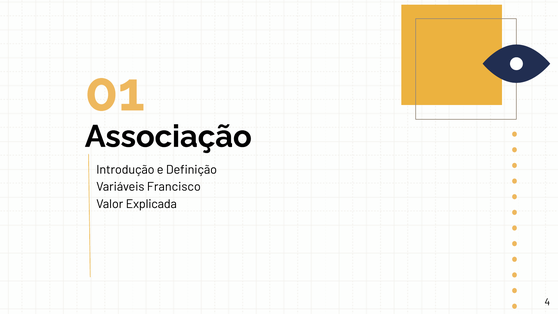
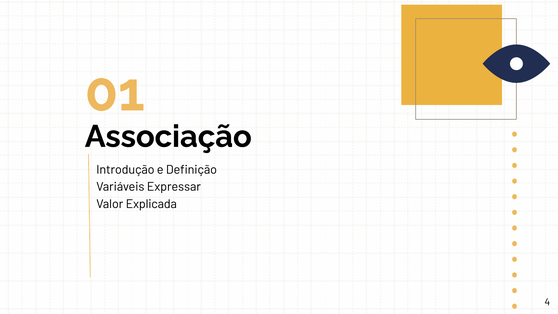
Francisco: Francisco -> Expressar
